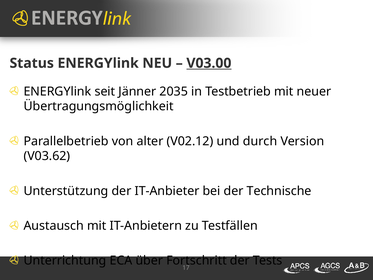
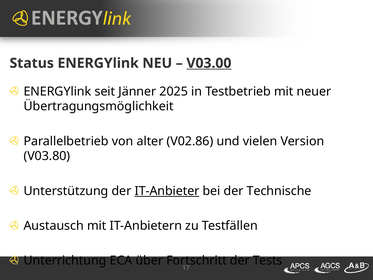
2035: 2035 -> 2025
V02.12: V02.12 -> V02.86
durch: durch -> vielen
V03.62: V03.62 -> V03.80
IT-Anbieter underline: none -> present
